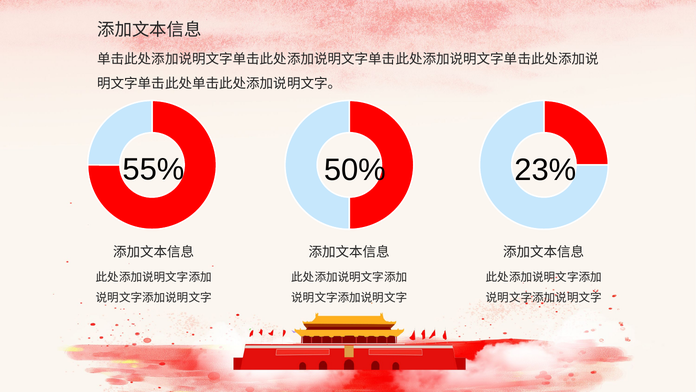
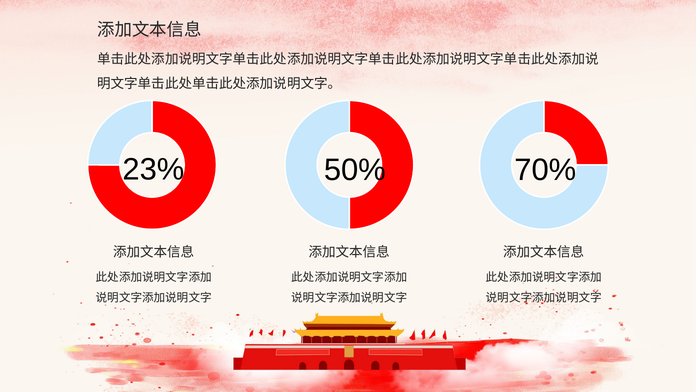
55%: 55% -> 23%
23%: 23% -> 70%
